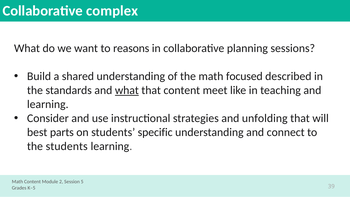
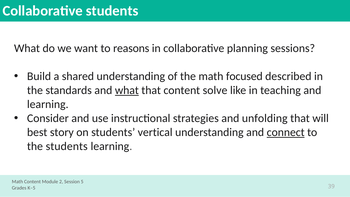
Collaborative complex: complex -> students
meet: meet -> solve
parts: parts -> story
specific: specific -> vertical
connect underline: none -> present
